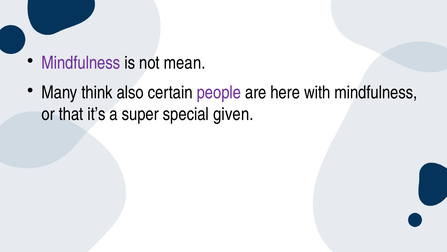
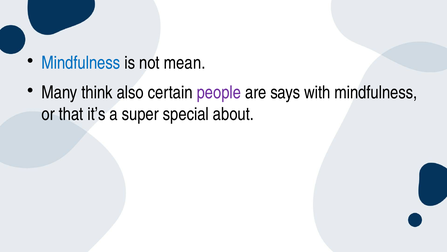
Mindfulness at (81, 63) colour: purple -> blue
here: here -> says
given: given -> about
